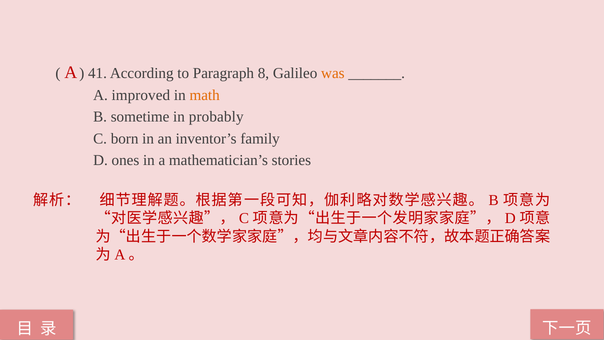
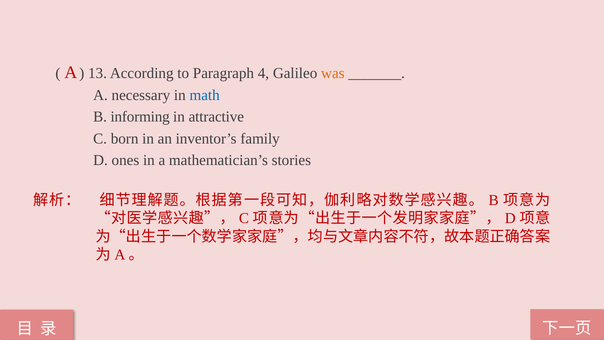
41: 41 -> 13
8: 8 -> 4
improved: improved -> necessary
math colour: orange -> blue
sometime: sometime -> informing
probably: probably -> attractive
